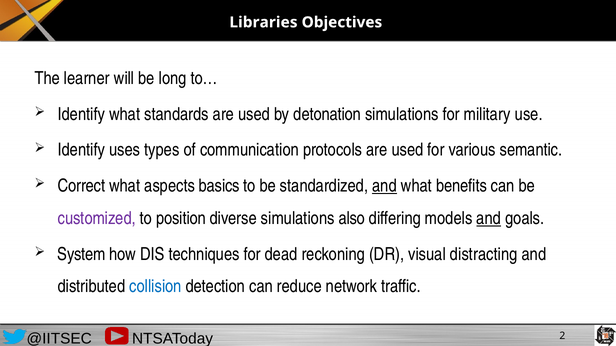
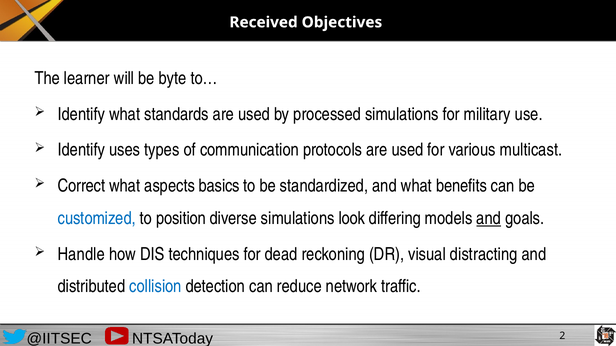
Libraries: Libraries -> Received
long: long -> byte
detonation: detonation -> processed
semantic: semantic -> multicast
and at (385, 186) underline: present -> none
customized colour: purple -> blue
also: also -> look
System: System -> Handle
